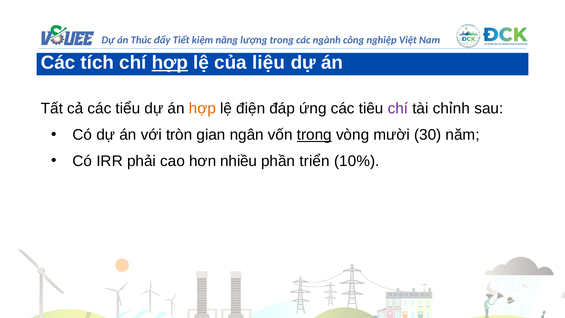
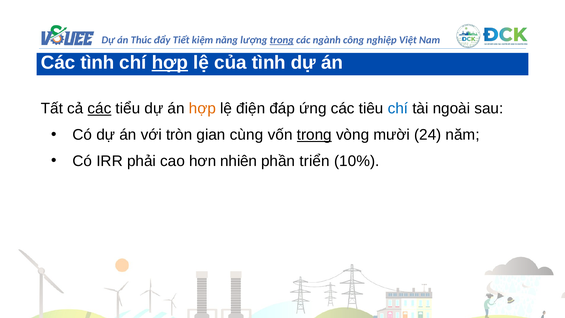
trong at (282, 40) underline: none -> present
Các tích: tích -> tình
của liệu: liệu -> tình
các at (100, 108) underline: none -> present
chí at (398, 108) colour: purple -> blue
chỉnh: chỉnh -> ngoài
ngân: ngân -> cùng
30: 30 -> 24
nhiều: nhiều -> nhiên
